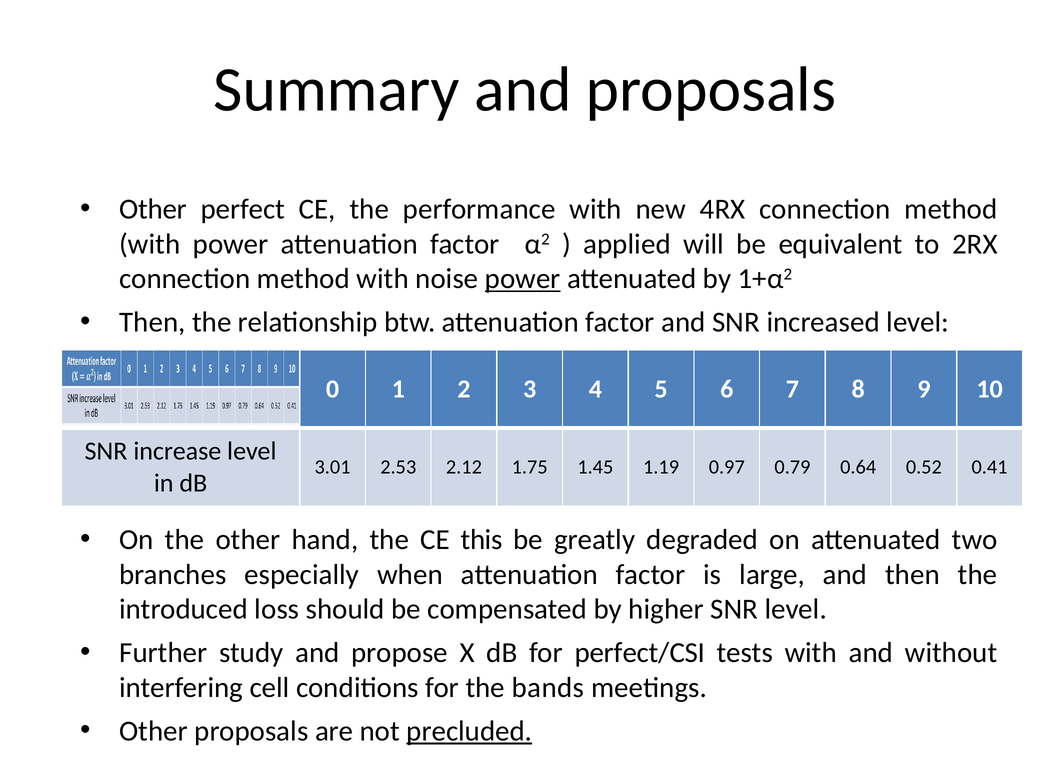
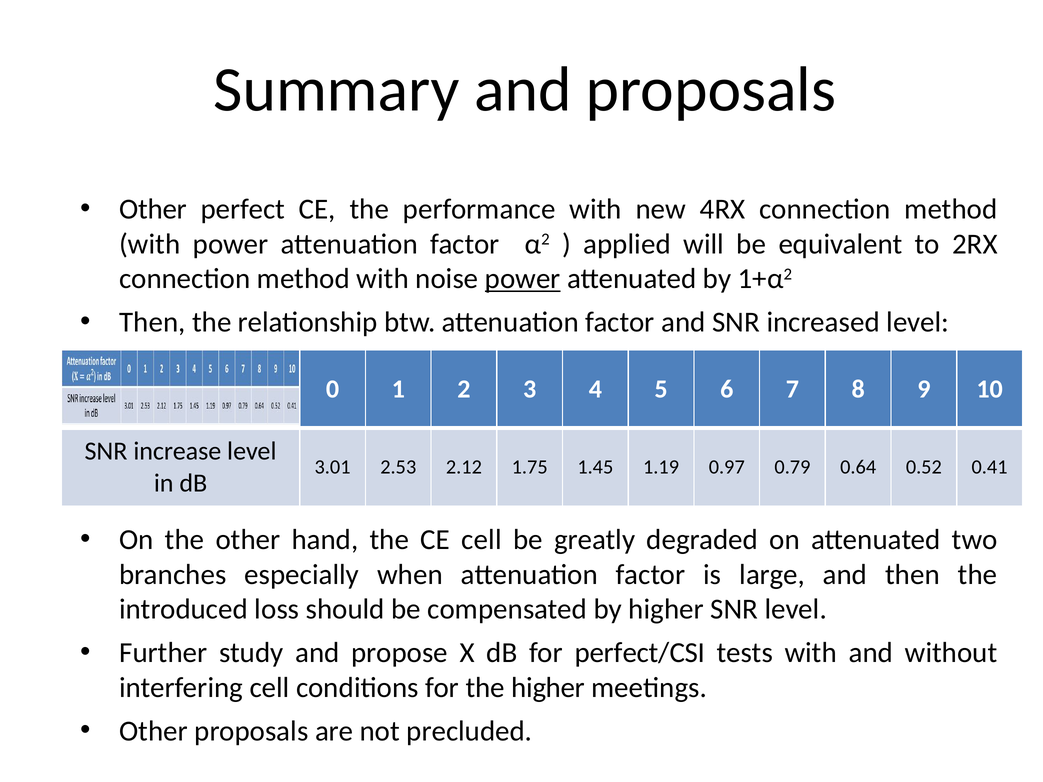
CE this: this -> cell
the bands: bands -> higher
precluded underline: present -> none
